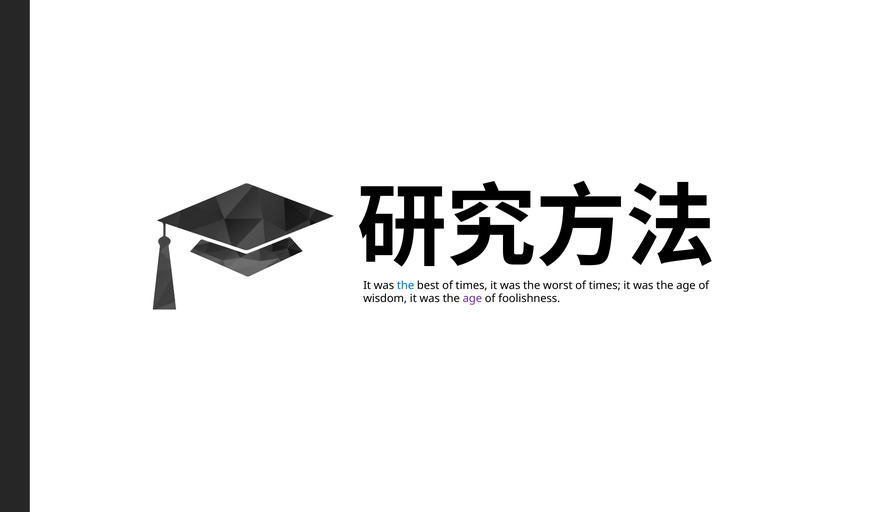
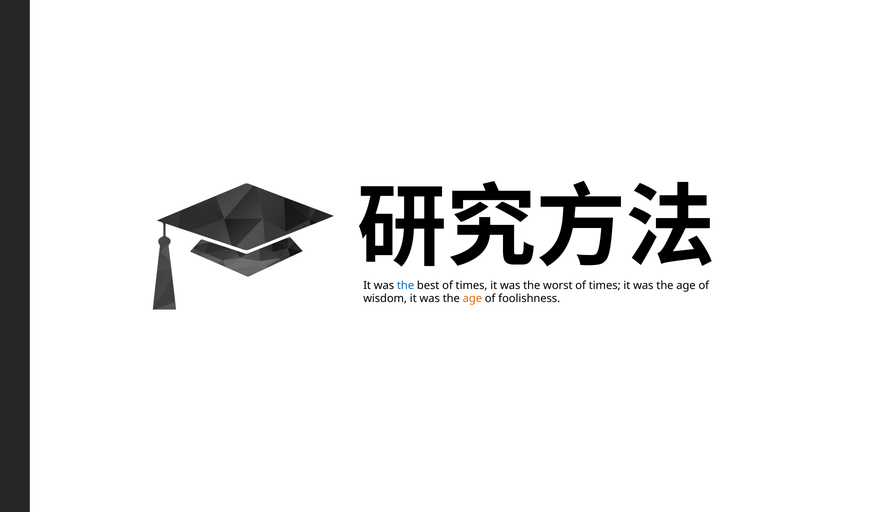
age at (472, 299) colour: purple -> orange
